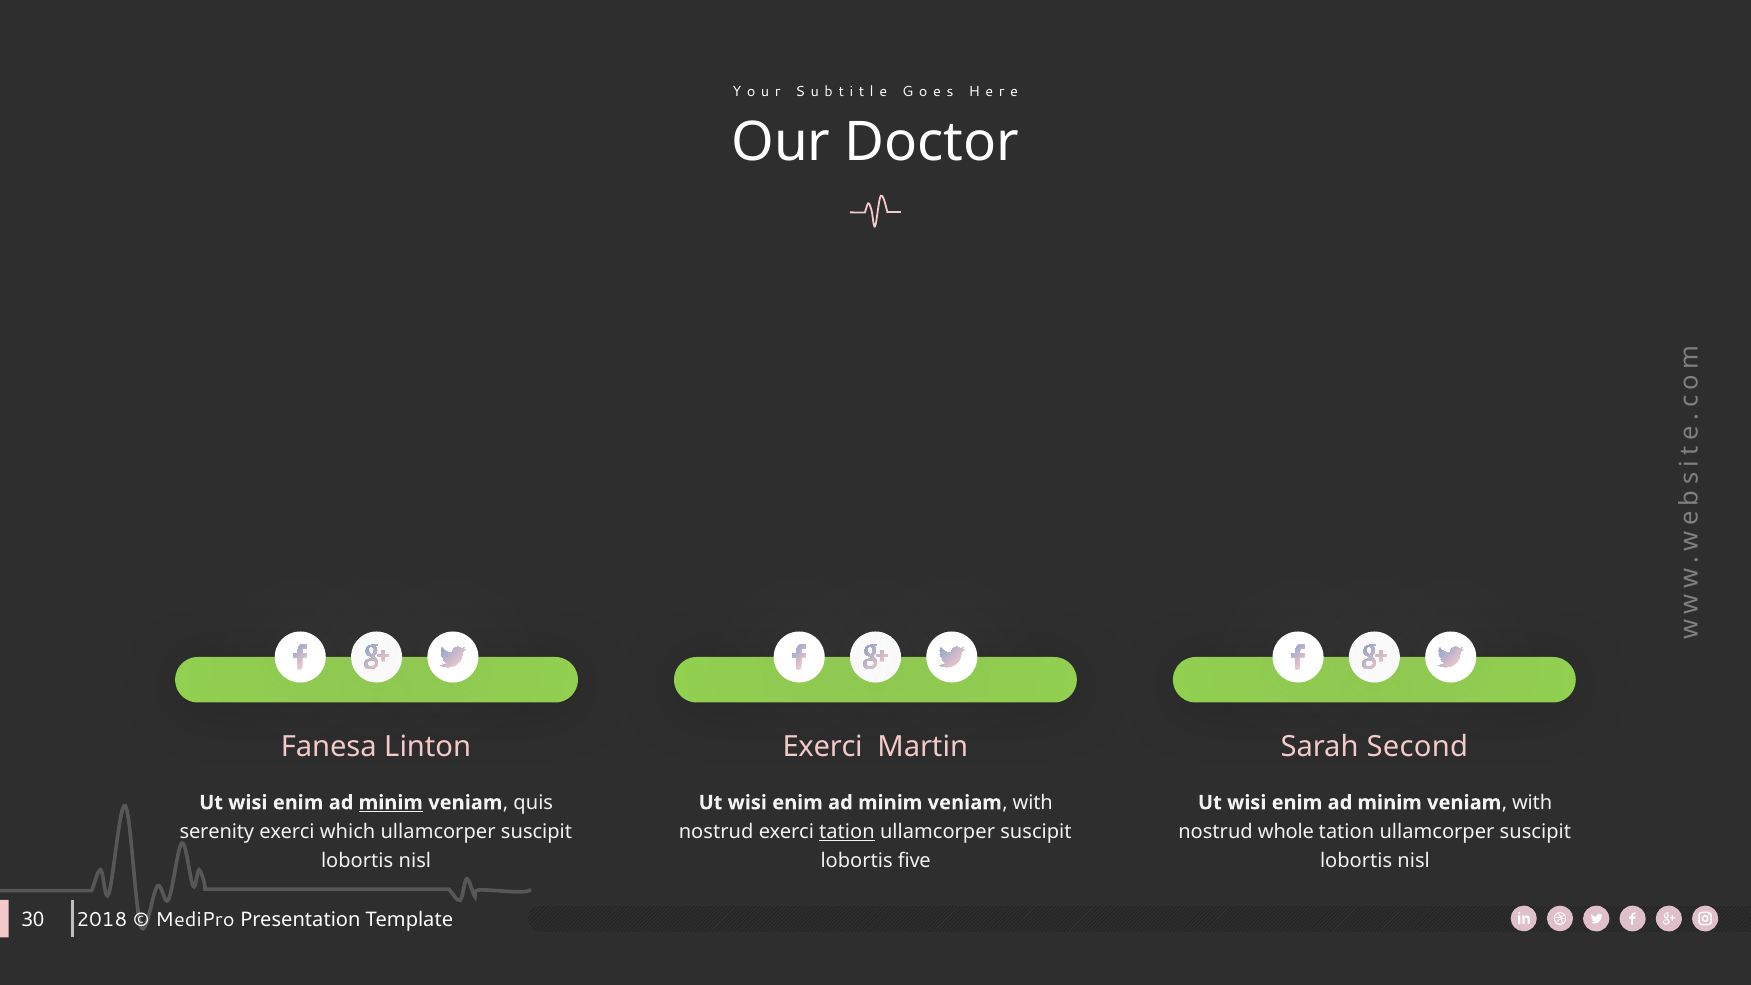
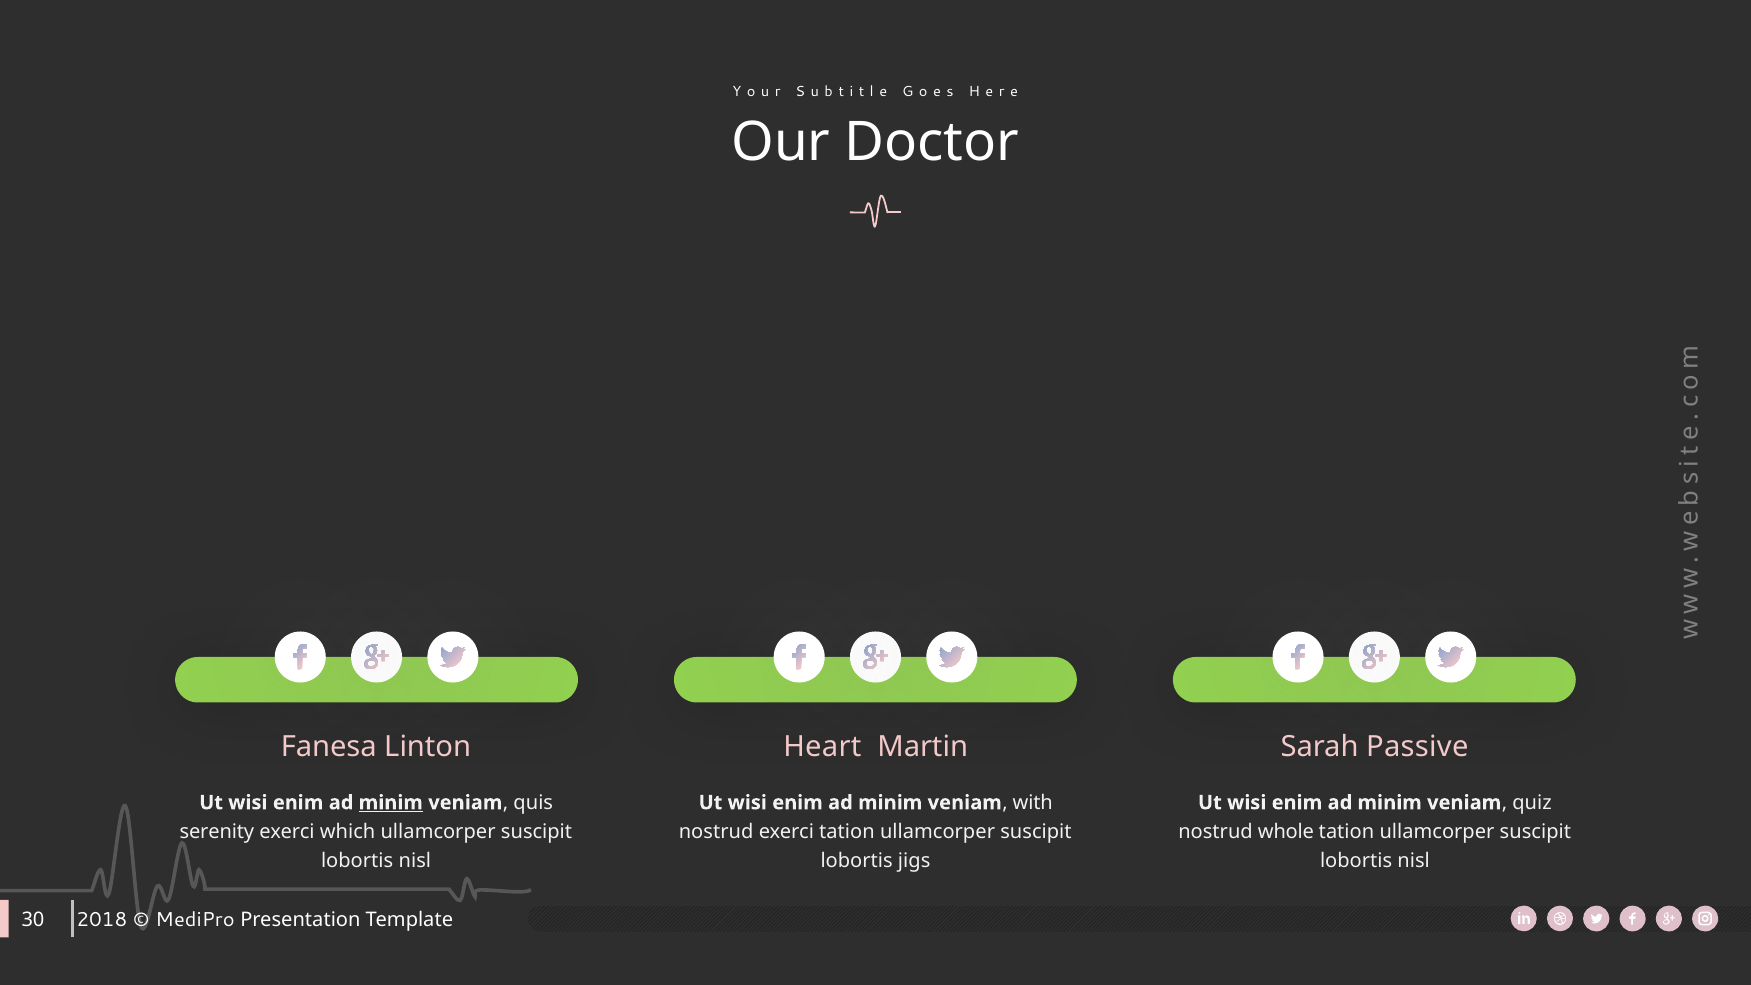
Exerci at (823, 747): Exerci -> Heart
Second: Second -> Passive
with at (1532, 803): with -> quiz
tation at (847, 832) underline: present -> none
five: five -> jigs
